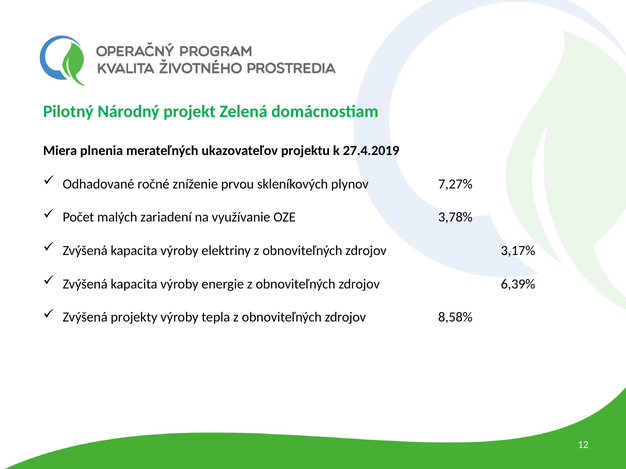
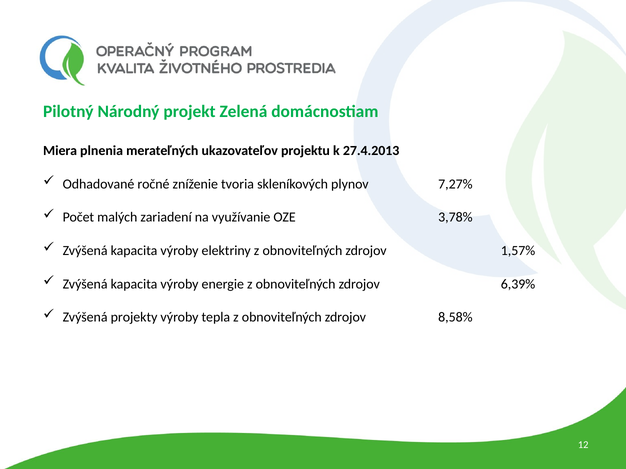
27.4.2019: 27.4.2019 -> 27.4.2013
prvou: prvou -> tvoria
3,17%: 3,17% -> 1,57%
